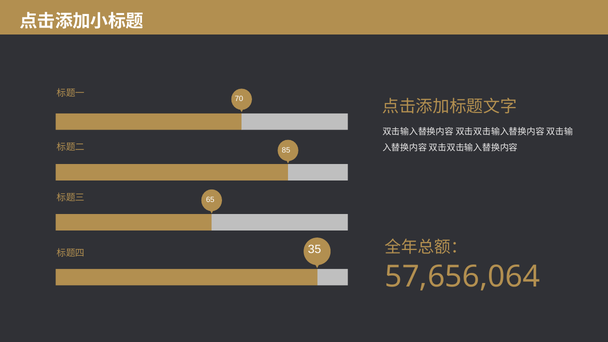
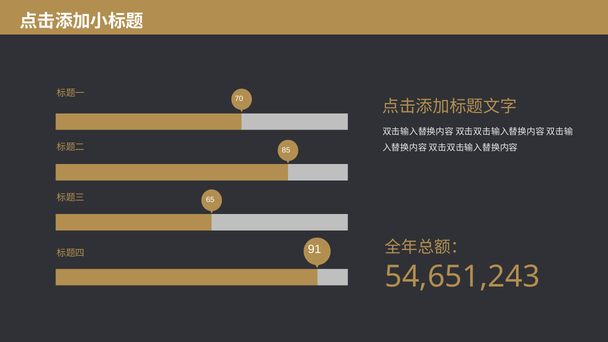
35: 35 -> 91
57,656,064: 57,656,064 -> 54,651,243
